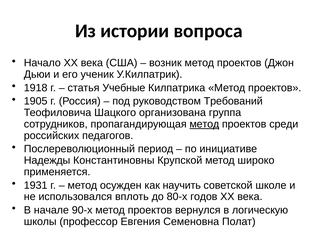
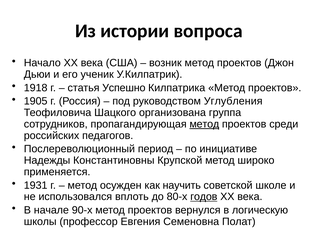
Учебные: Учебные -> Успешно
Требований: Требований -> Углубления
годов underline: none -> present
